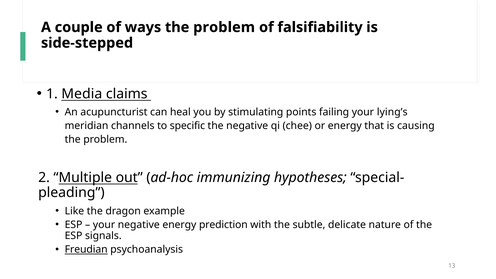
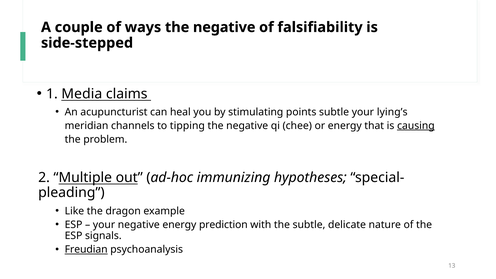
ways the problem: problem -> negative
points failing: failing -> subtle
specific: specific -> tipping
causing underline: none -> present
